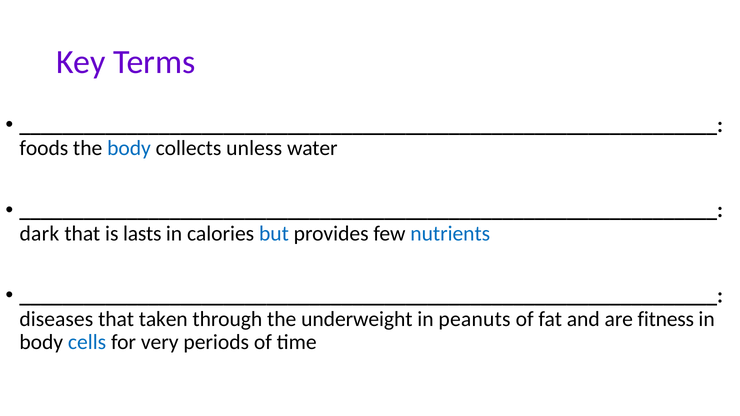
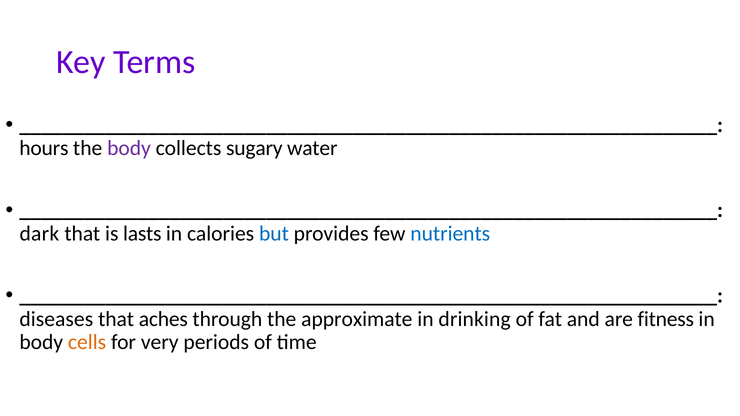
foods: foods -> hours
body at (129, 148) colour: blue -> purple
unless: unless -> sugary
taken: taken -> aches
underweight: underweight -> approximate
peanuts: peanuts -> drinking
cells colour: blue -> orange
